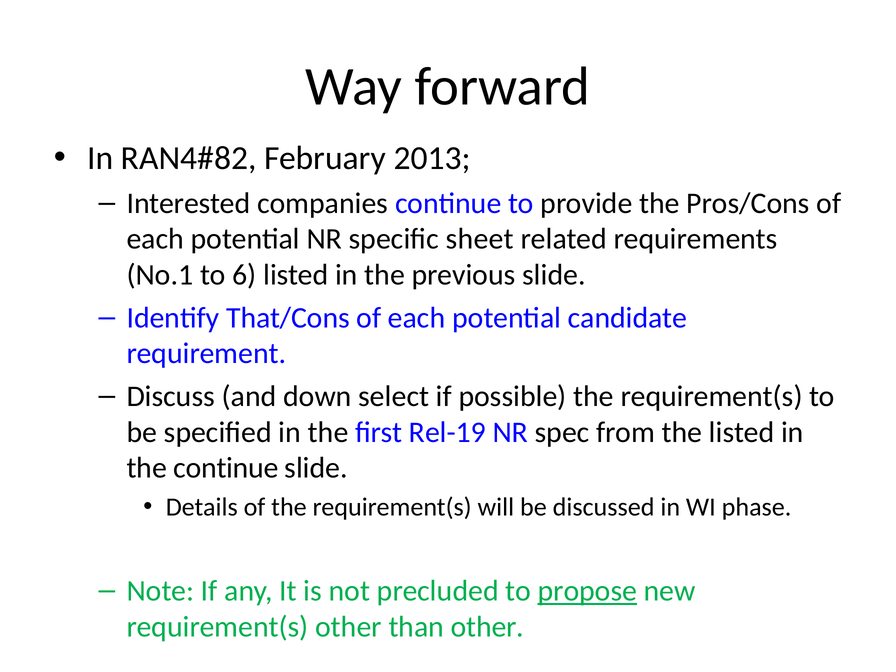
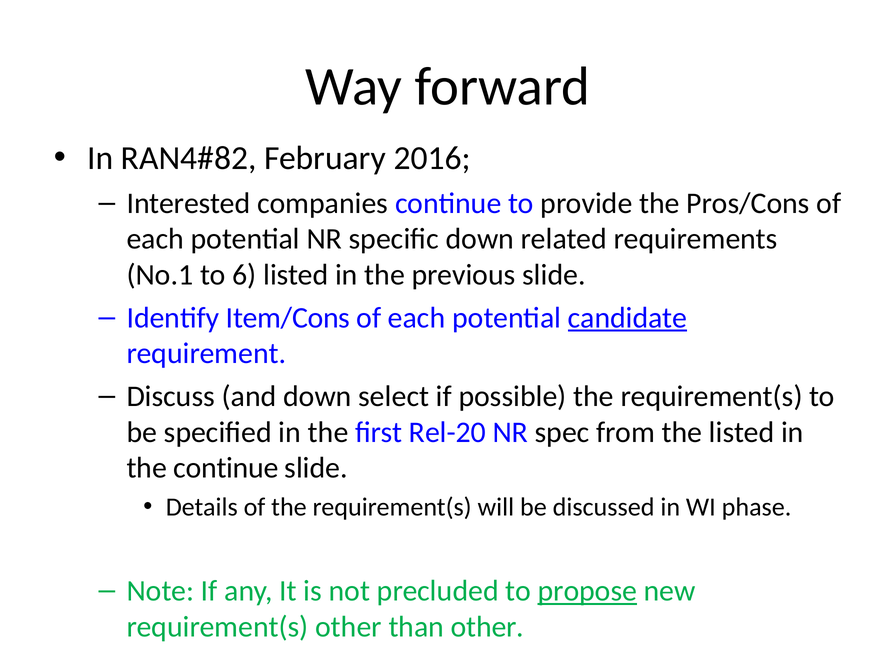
2013: 2013 -> 2016
specific sheet: sheet -> down
That/Cons: That/Cons -> Item/Cons
candidate underline: none -> present
Rel-19: Rel-19 -> Rel-20
